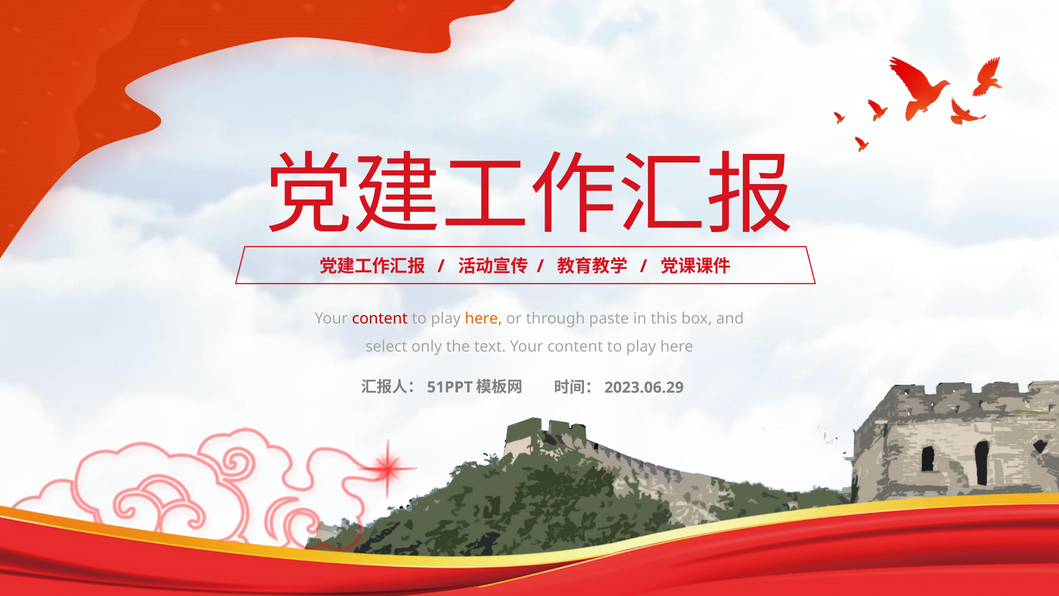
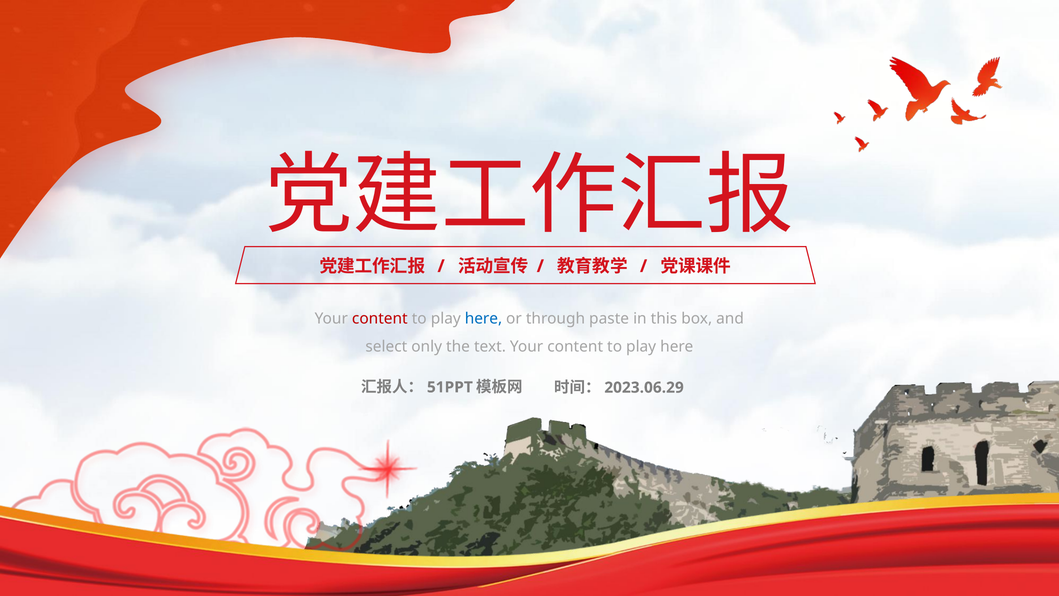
here at (483, 319) colour: orange -> blue
